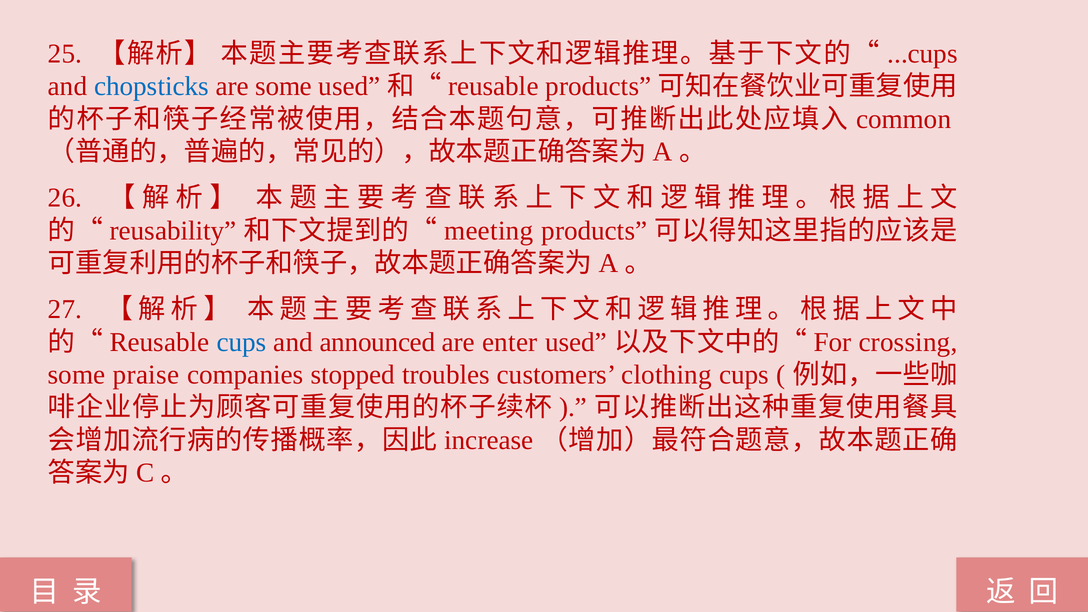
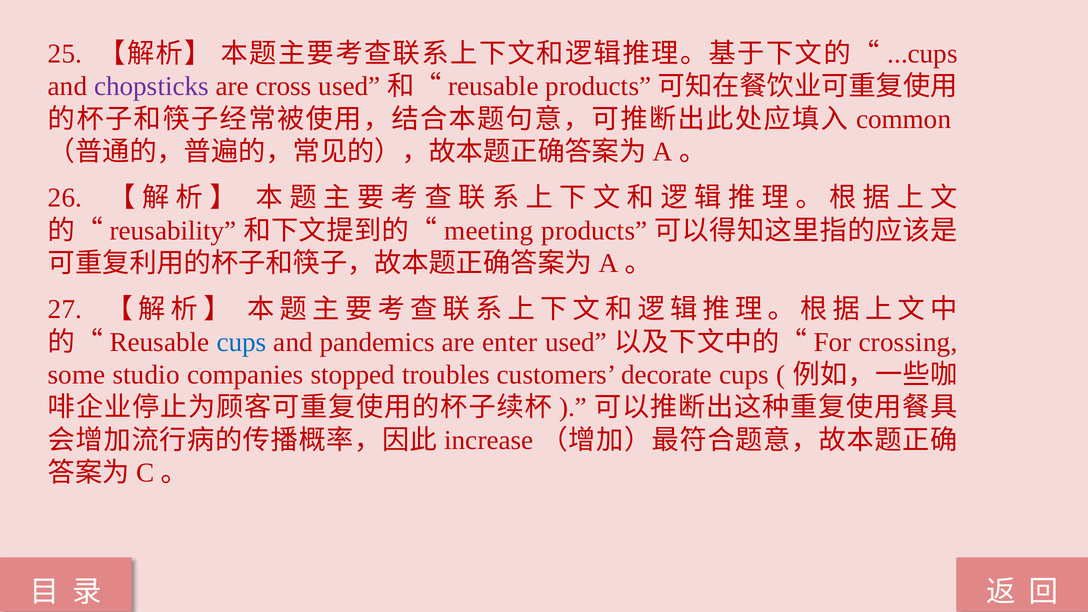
chopsticks colour: blue -> purple
are some: some -> cross
announced: announced -> pandemics
praise: praise -> studio
clothing: clothing -> decorate
